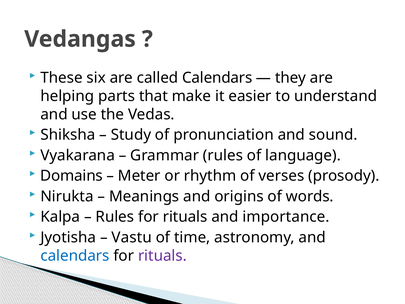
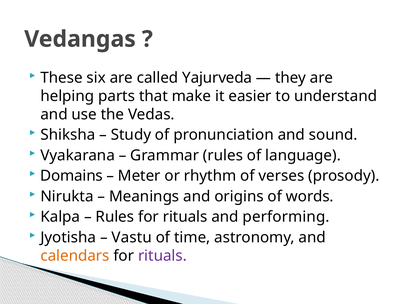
called Calendars: Calendars -> Yajurveda
importance: importance -> performing
calendars at (75, 255) colour: blue -> orange
